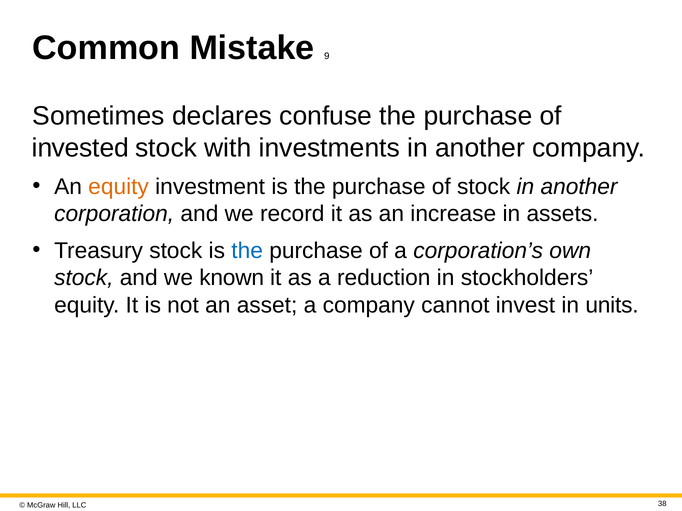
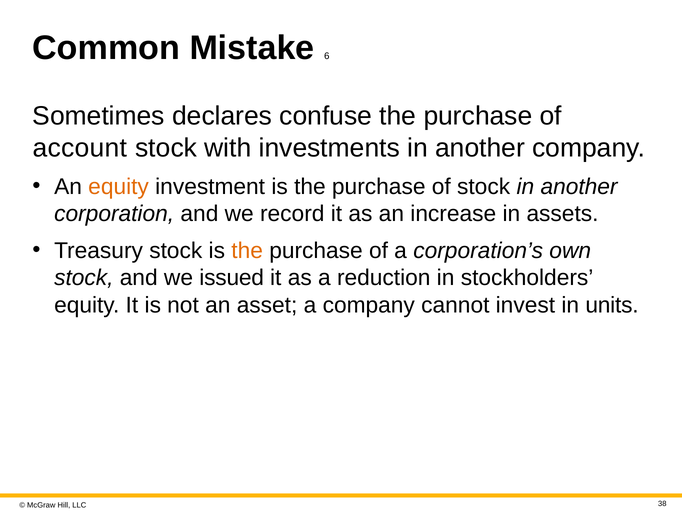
9: 9 -> 6
invested: invested -> account
the at (247, 251) colour: blue -> orange
known: known -> issued
